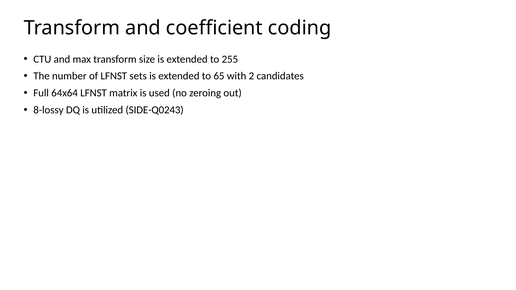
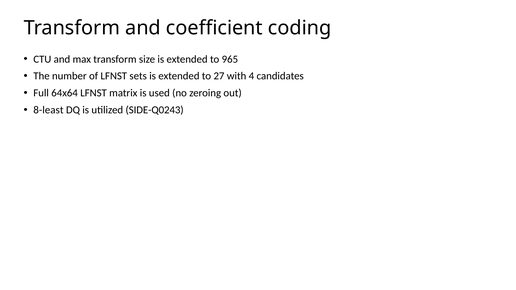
255: 255 -> 965
65: 65 -> 27
2: 2 -> 4
8-lossy: 8-lossy -> 8-least
